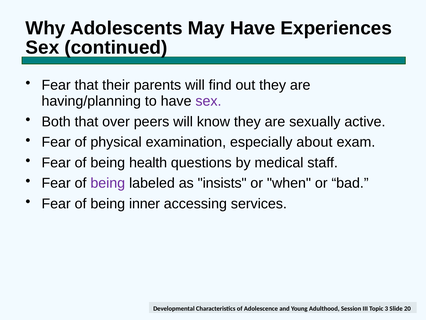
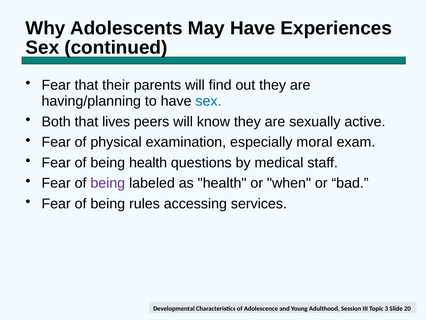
sex at (208, 101) colour: purple -> blue
over: over -> lives
about: about -> moral
as insists: insists -> health
inner: inner -> rules
